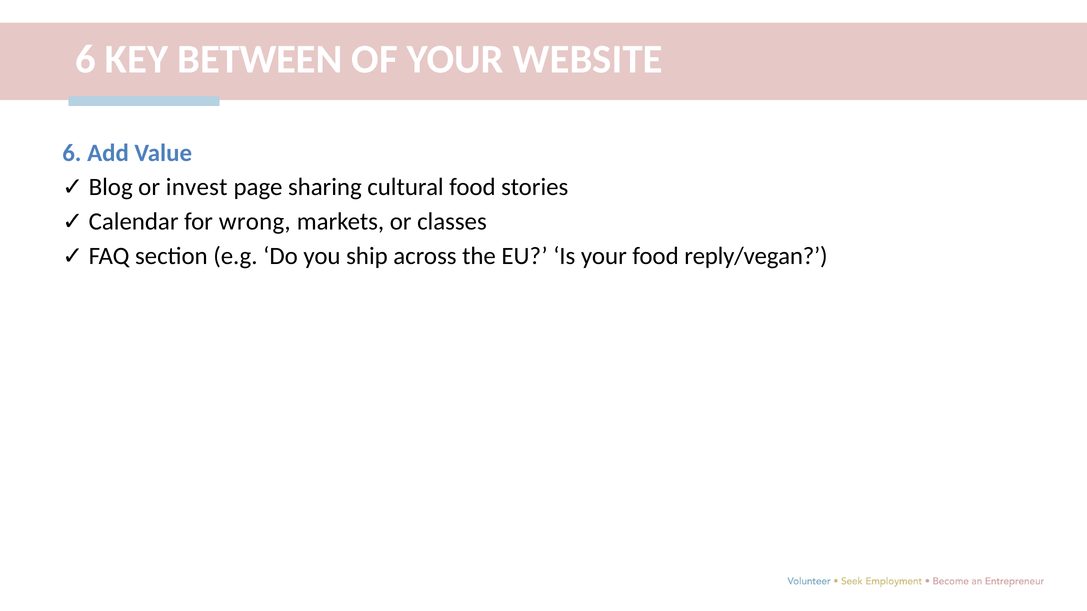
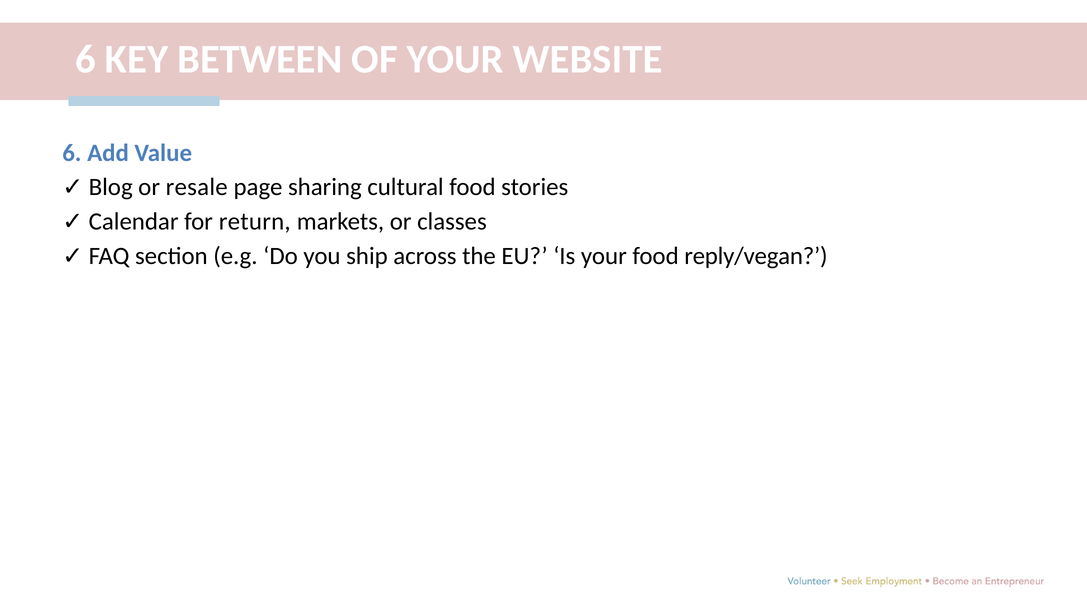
invest: invest -> resale
wrong: wrong -> return
